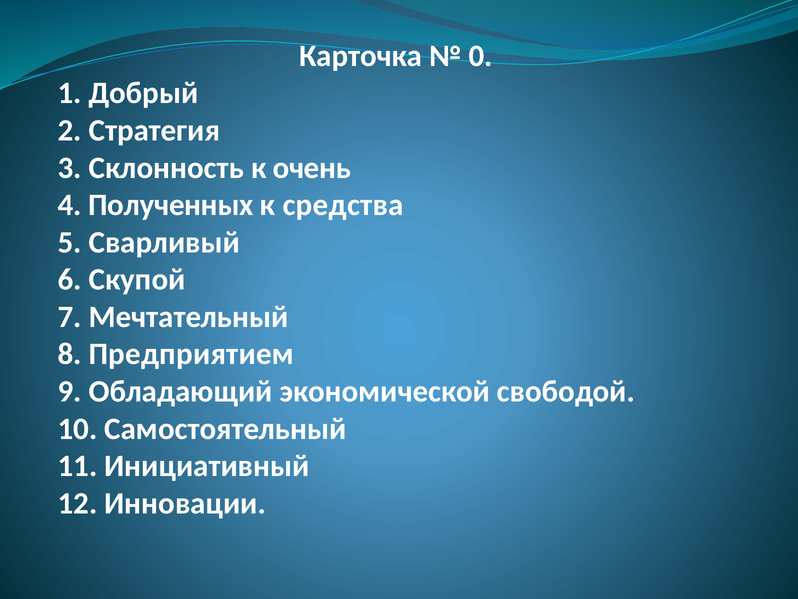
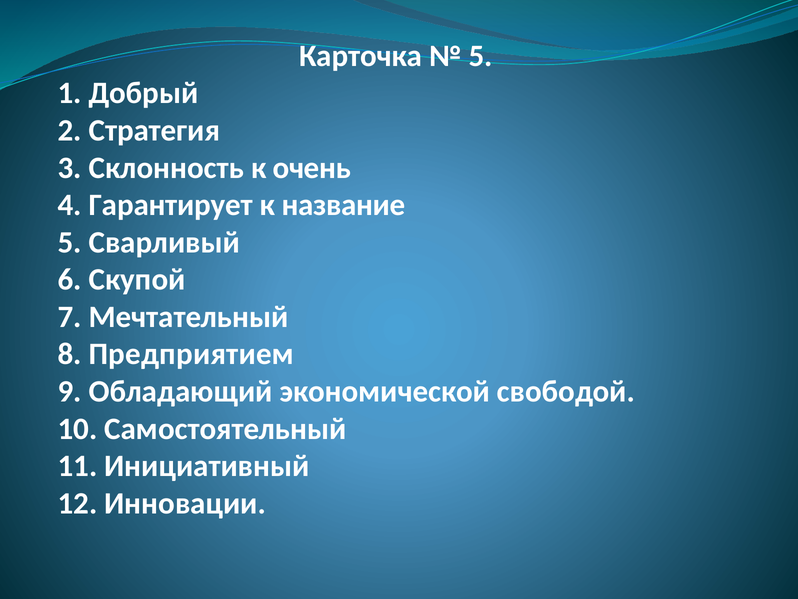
0 at (481, 56): 0 -> 5
Полученных: Полученных -> Гарантирует
средства: средства -> название
